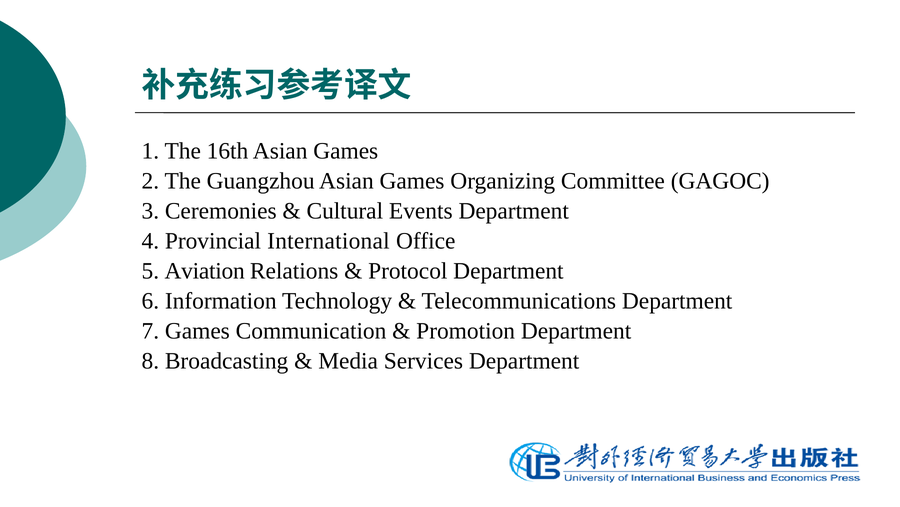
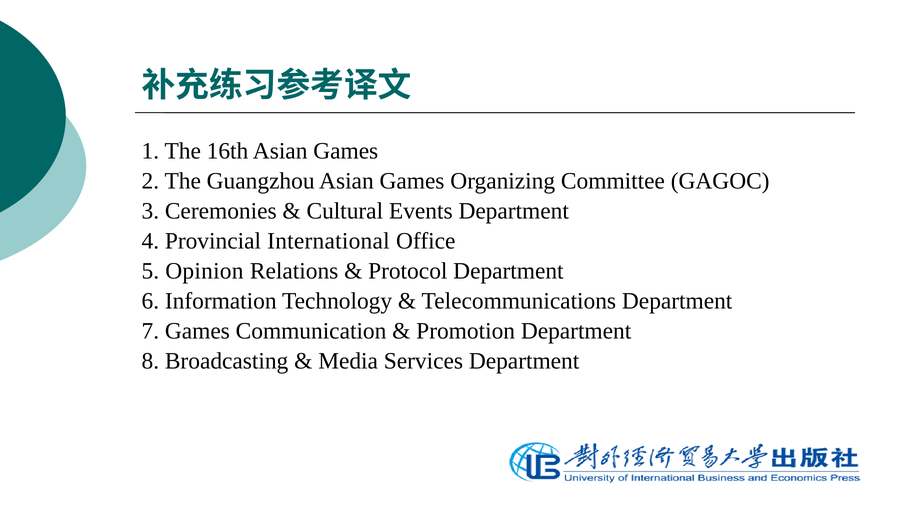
Aviation: Aviation -> Opinion
